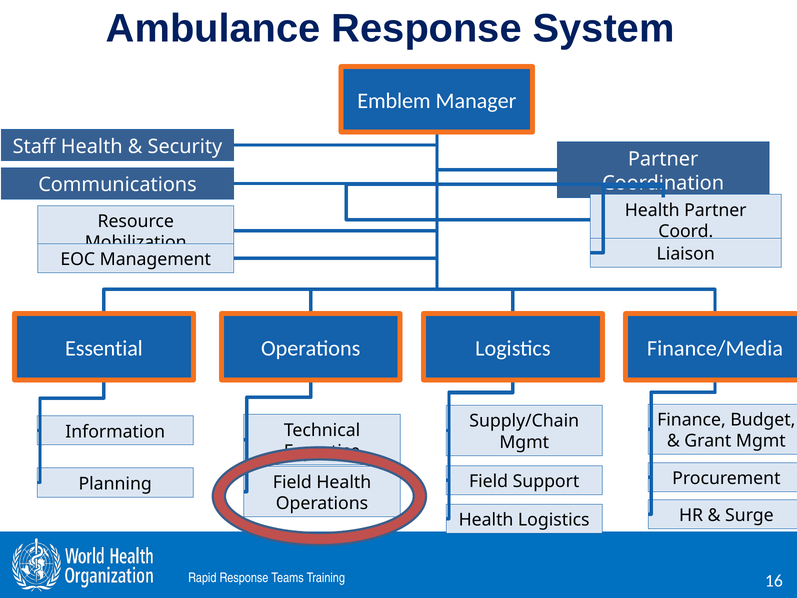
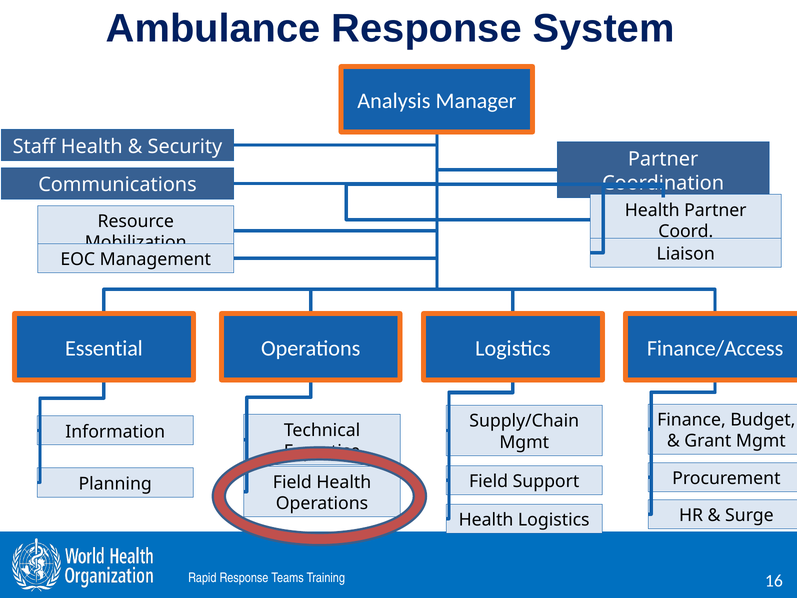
Emblem: Emblem -> Analysis
Finance/Media: Finance/Media -> Finance/Access
